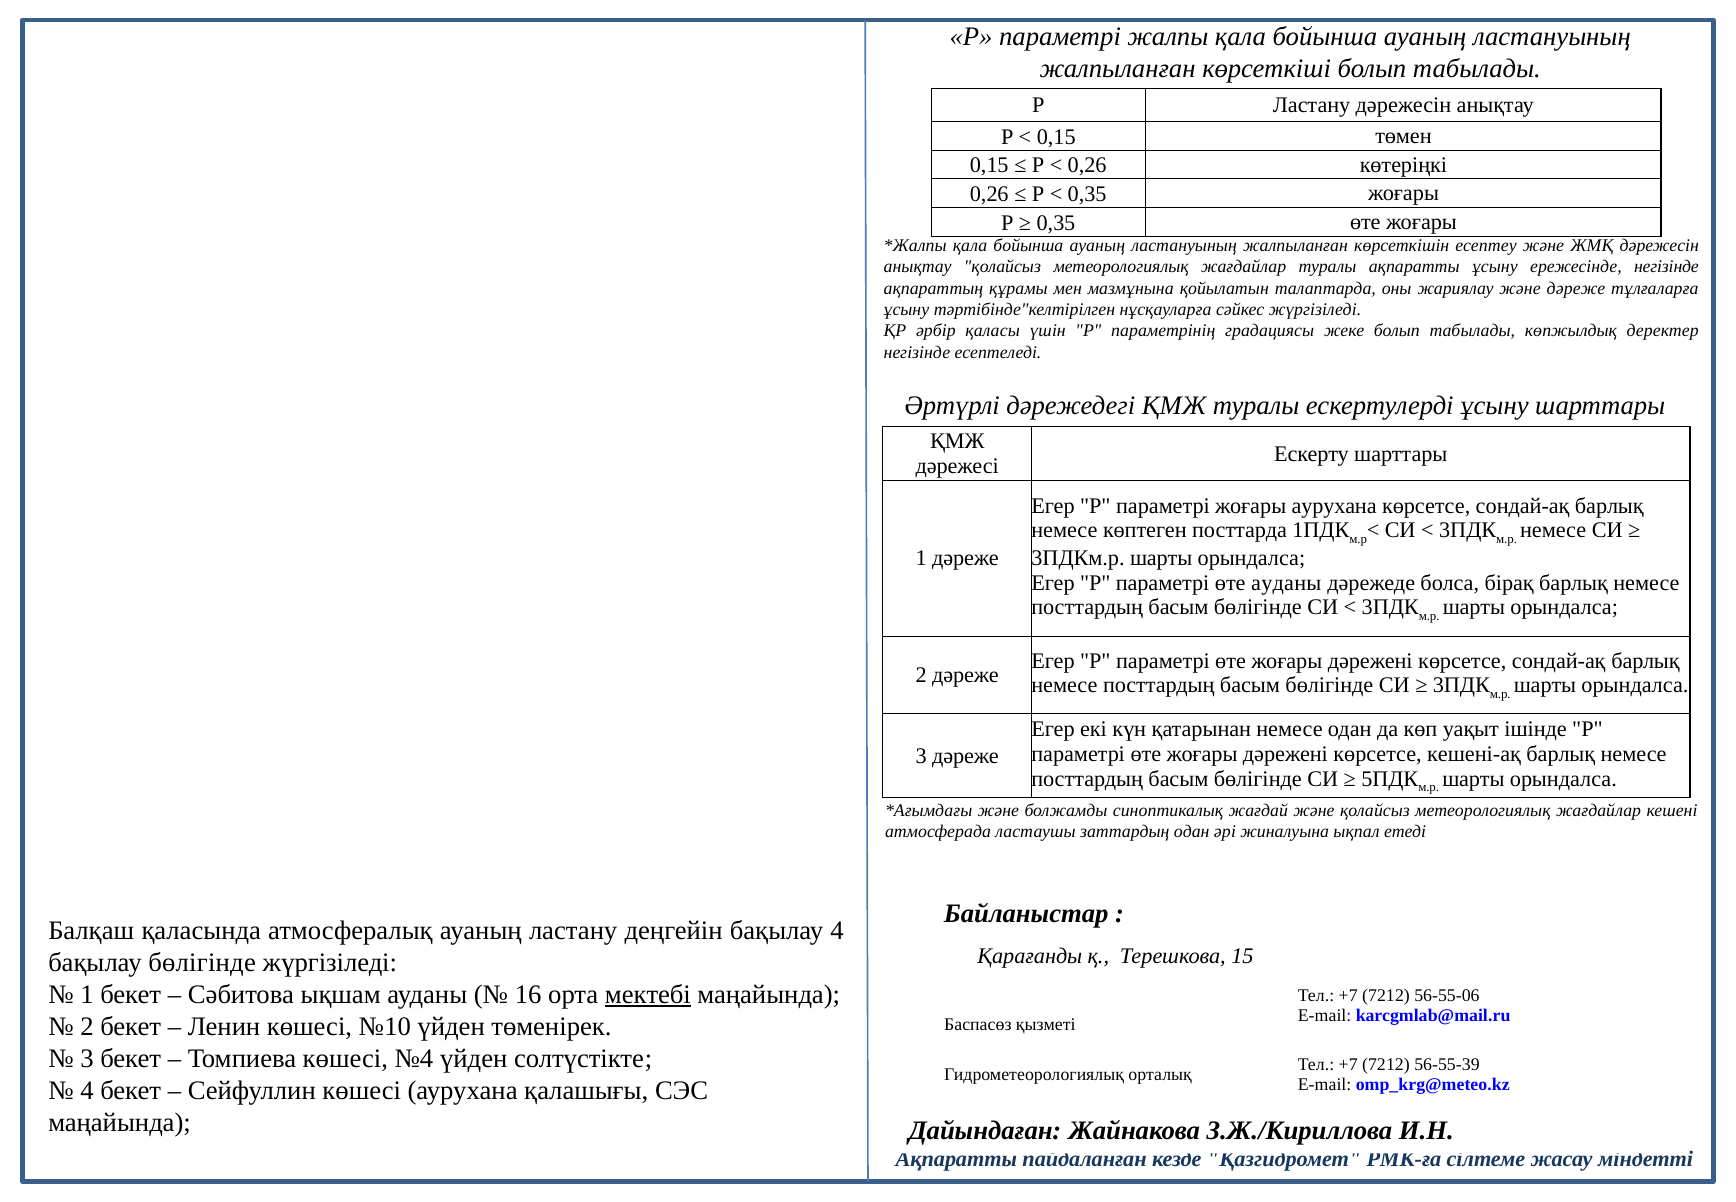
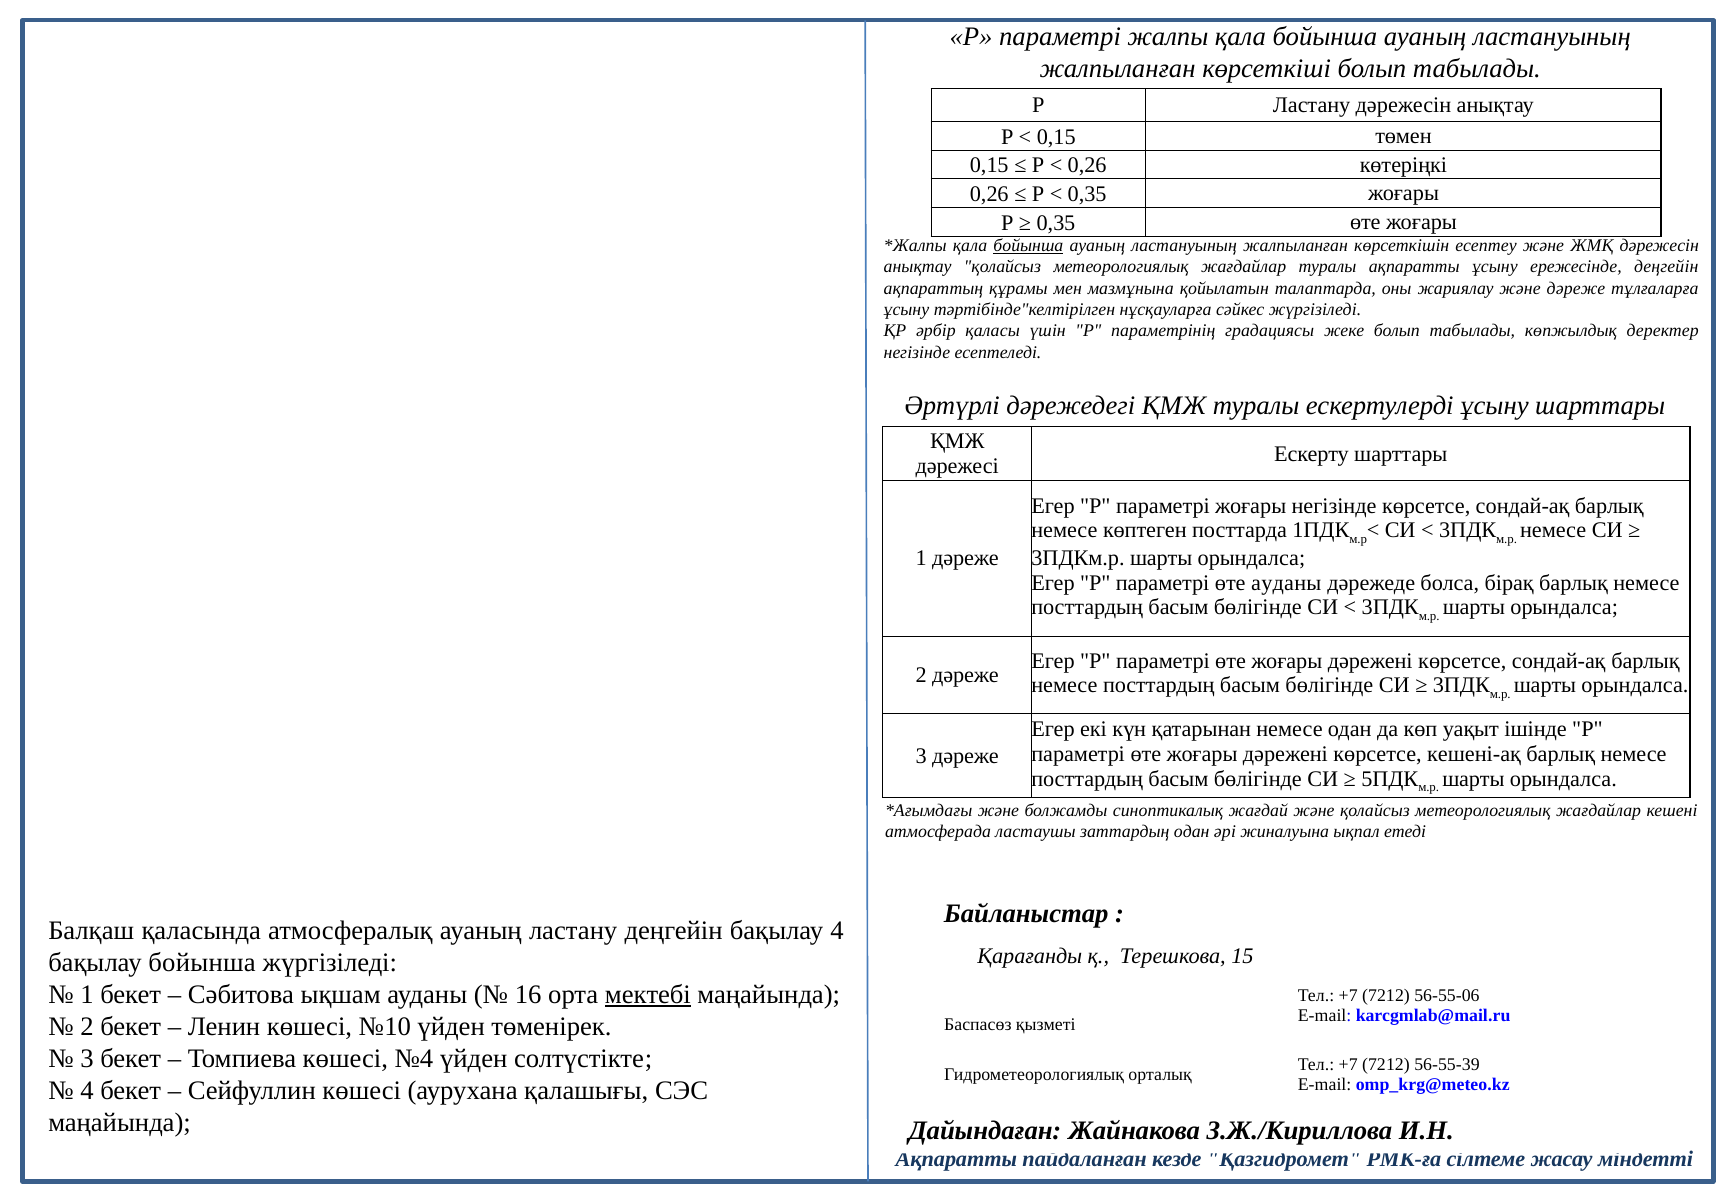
бойынша at (1028, 245) underline: none -> present
ережесінде негізінде: негізінде -> деңгейін
жоғары аурухана: аурухана -> негізінде
бақылау бөлігінде: бөлігінде -> бойынша
